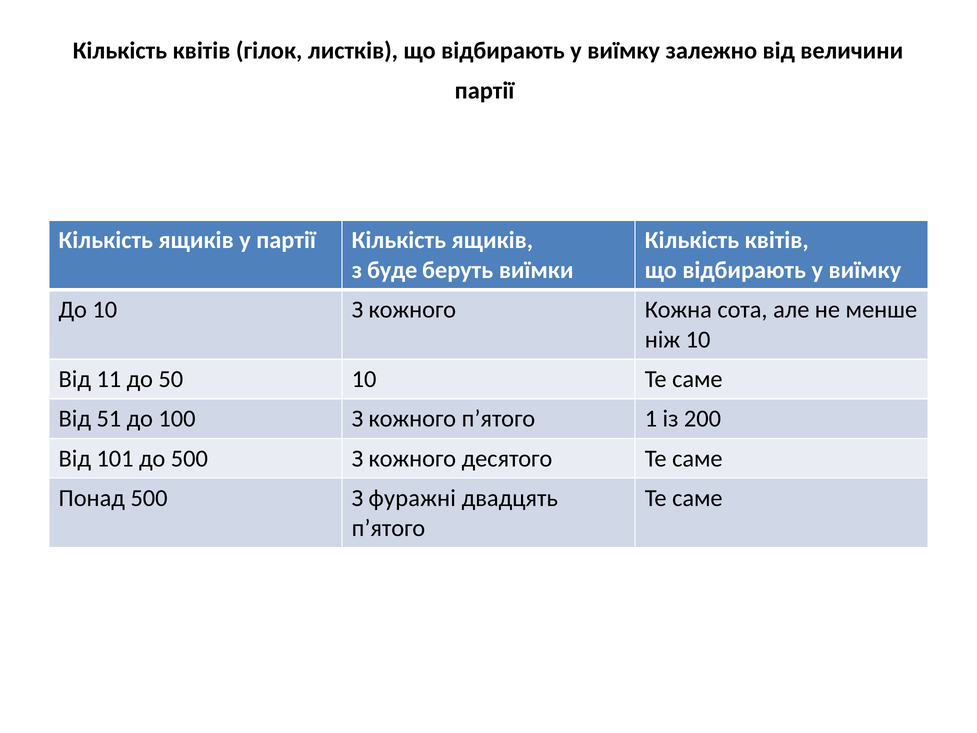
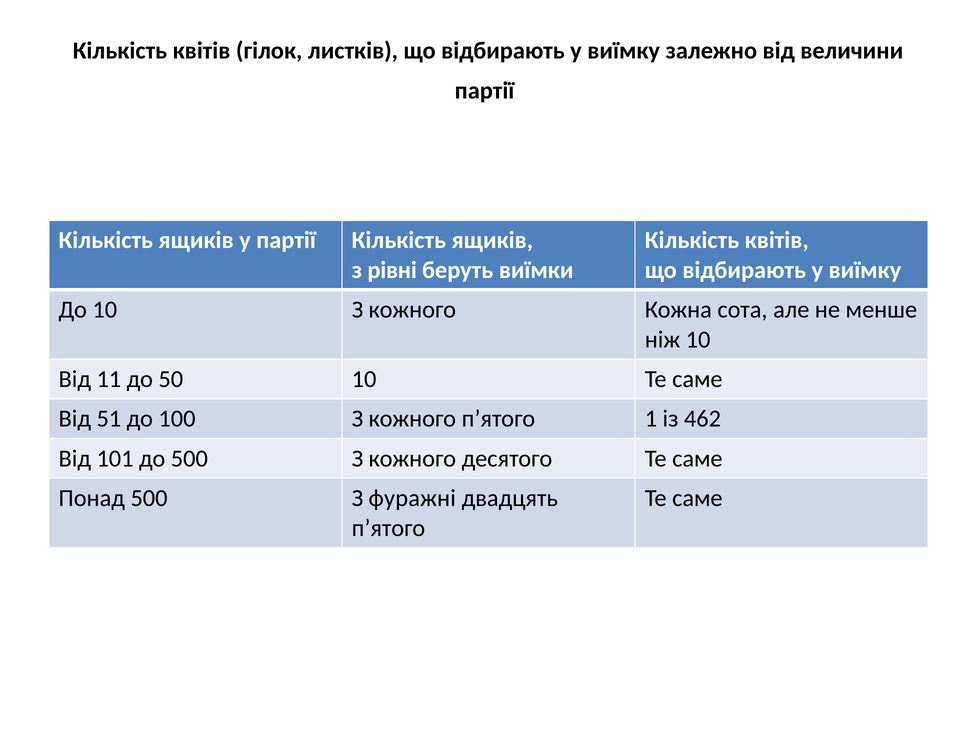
буде: буде -> рівні
200: 200 -> 462
